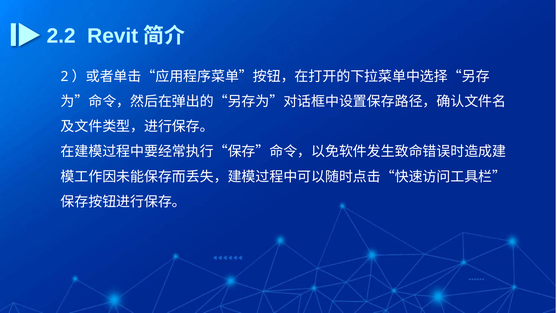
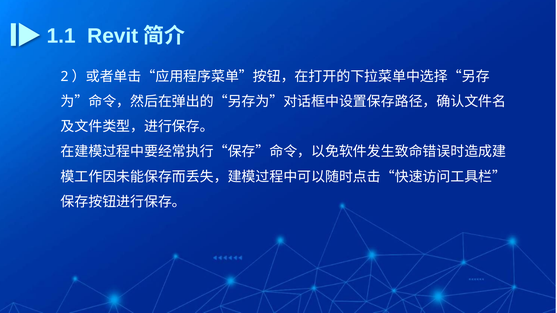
2.2: 2.2 -> 1.1
